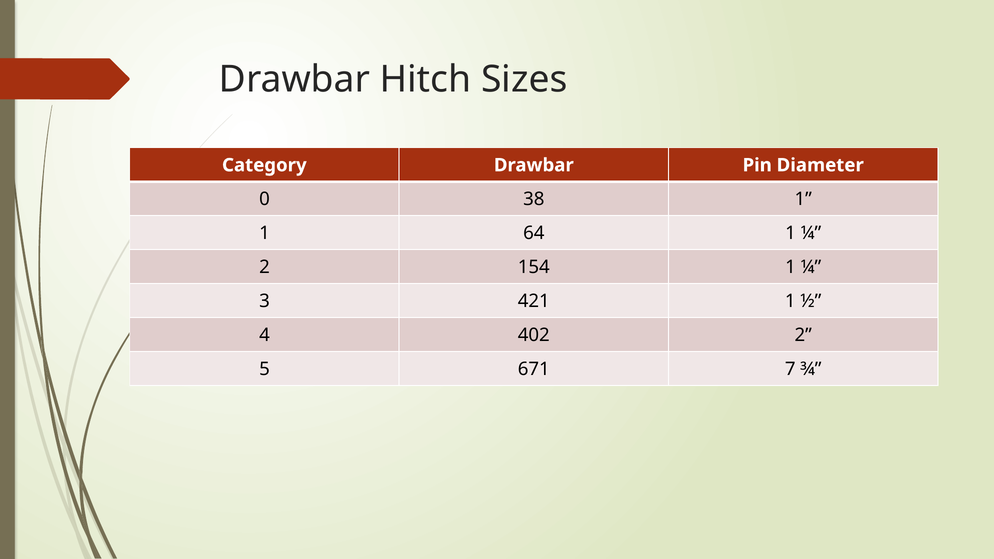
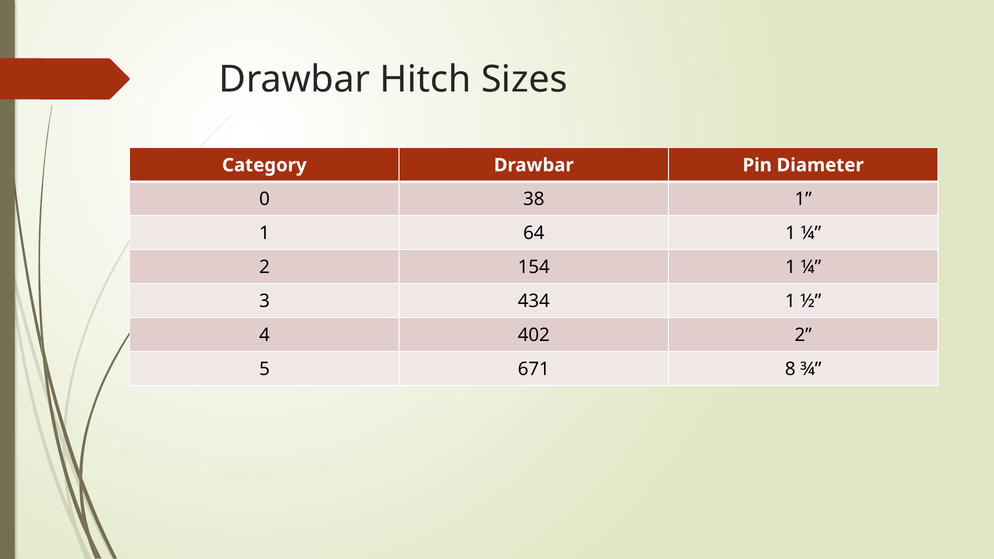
421: 421 -> 434
7: 7 -> 8
